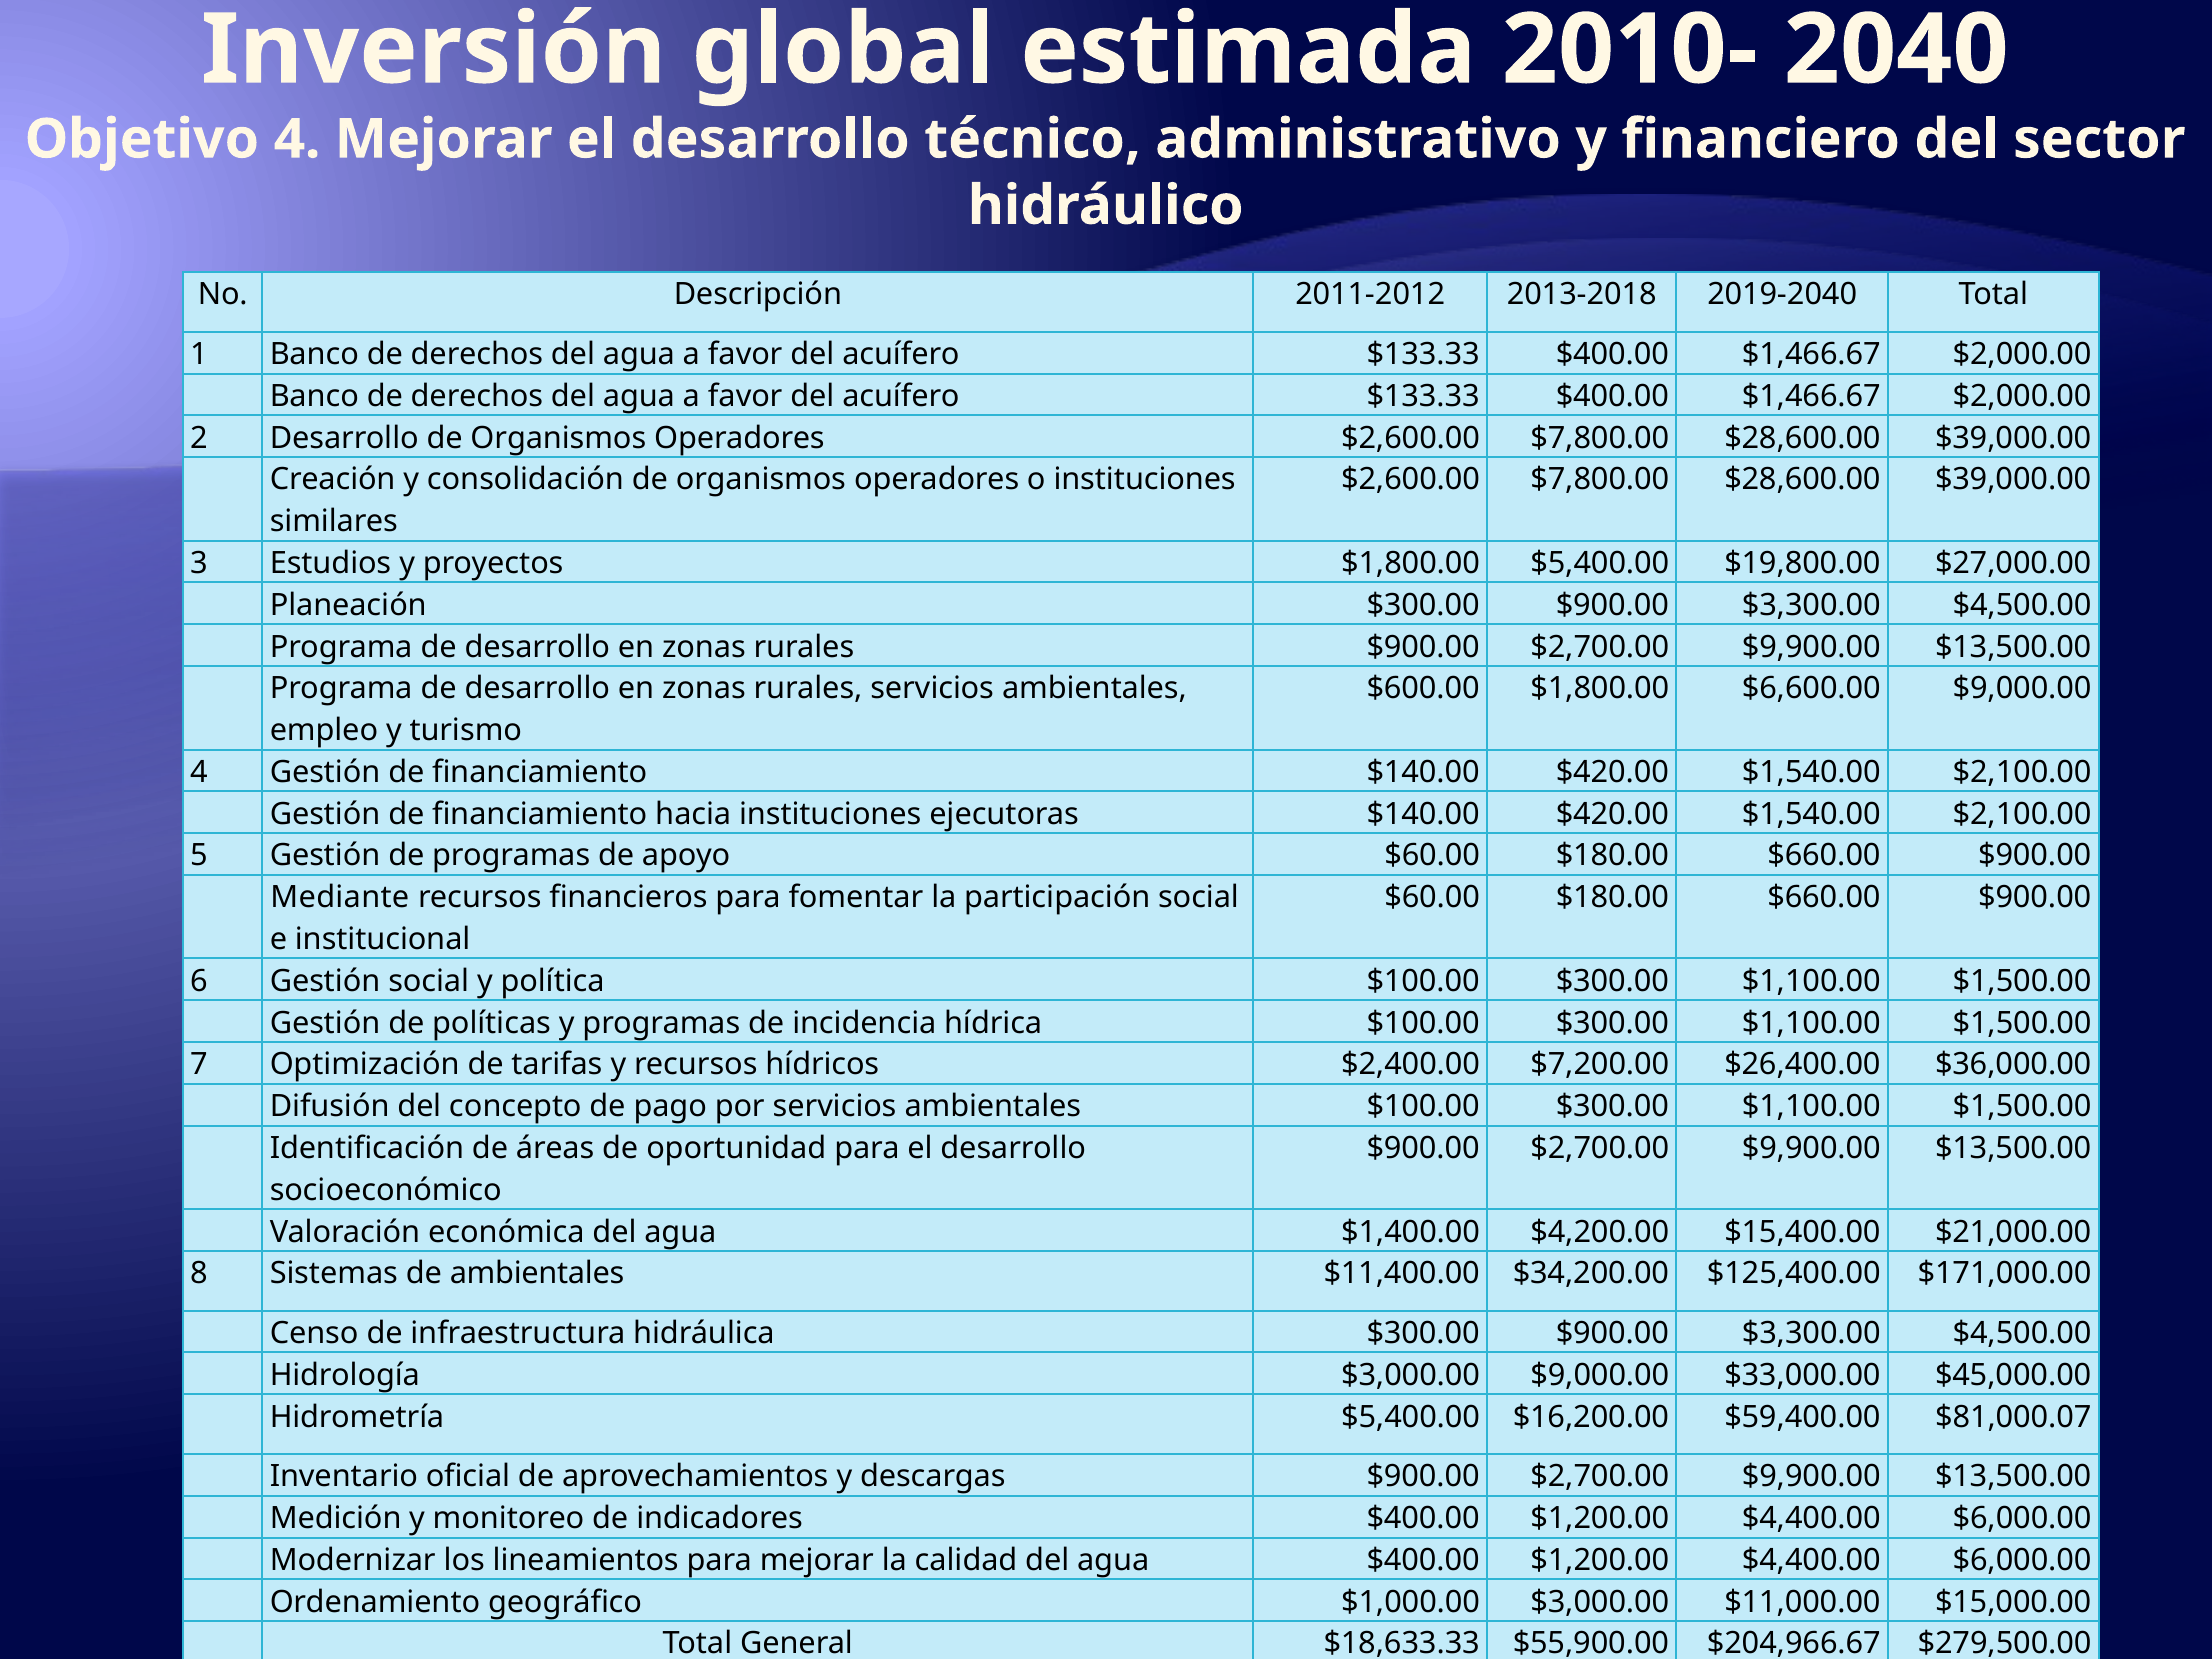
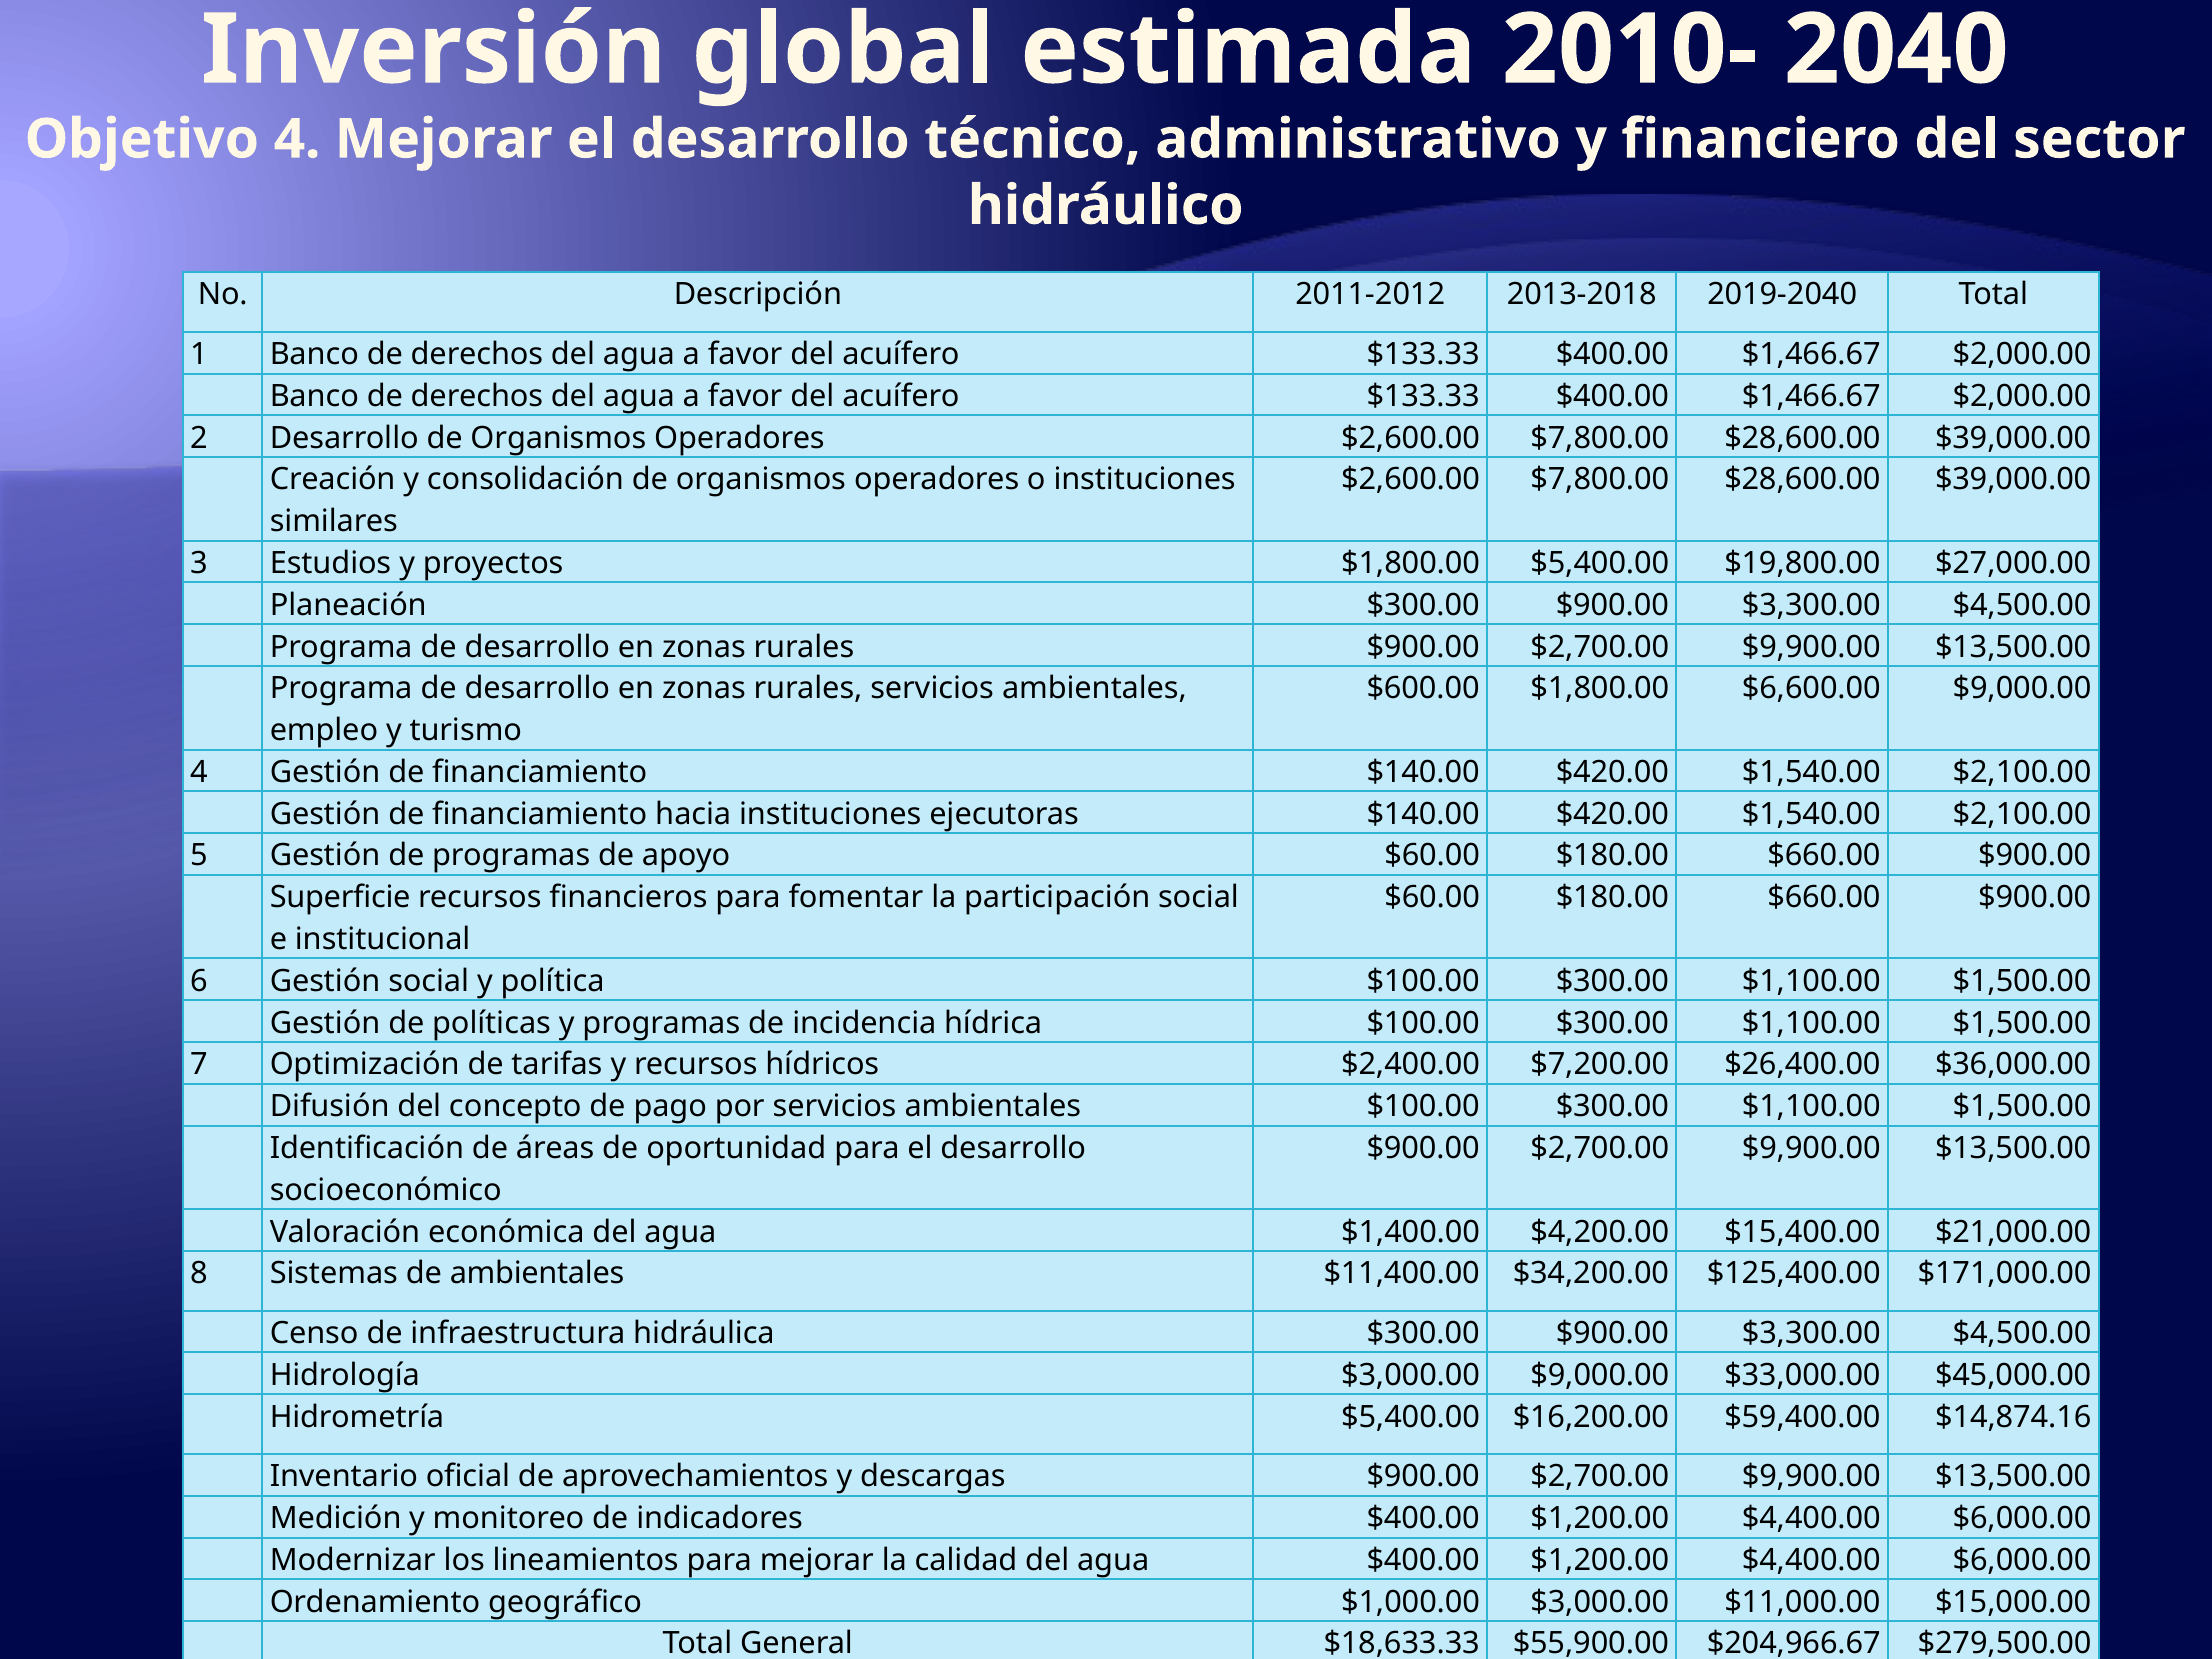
Mediante: Mediante -> Superficie
$81,000.07: $81,000.07 -> $14,874.16
